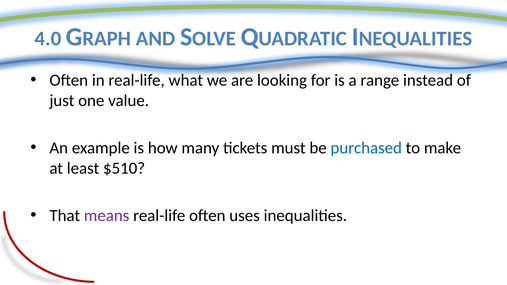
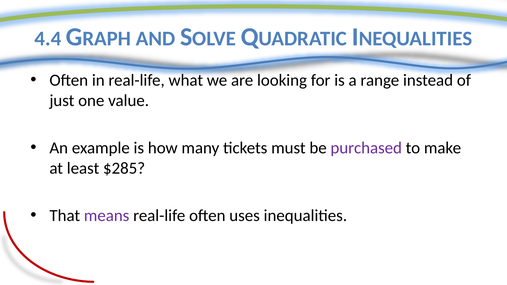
4.0: 4.0 -> 4.4
purchased colour: blue -> purple
$510: $510 -> $285
